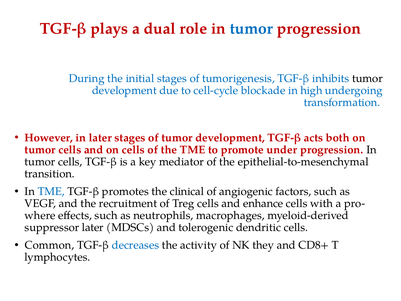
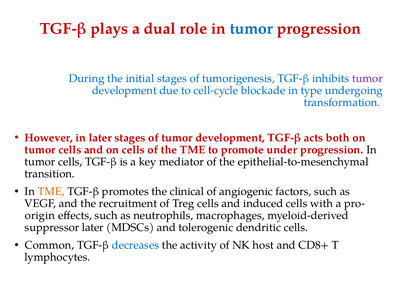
tumor at (367, 78) colour: black -> purple
high: high -> type
TME at (51, 191) colour: blue -> orange
enhance: enhance -> induced
where: where -> origin
they: they -> host
